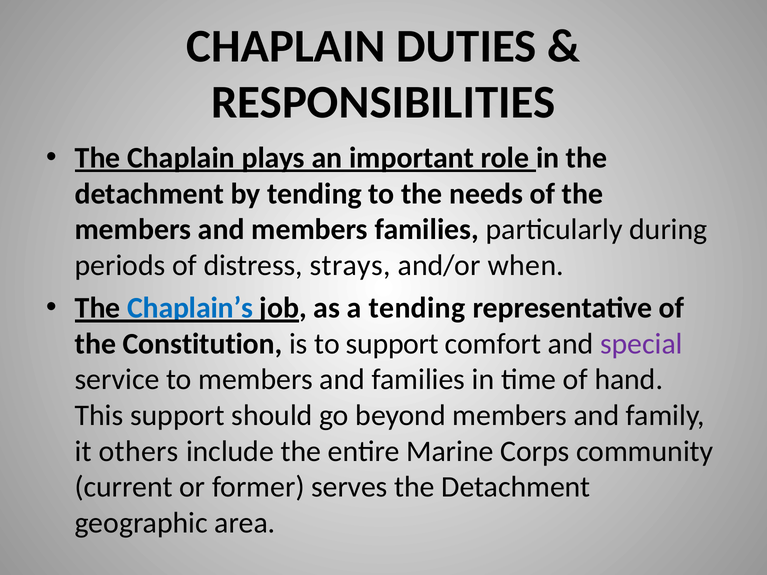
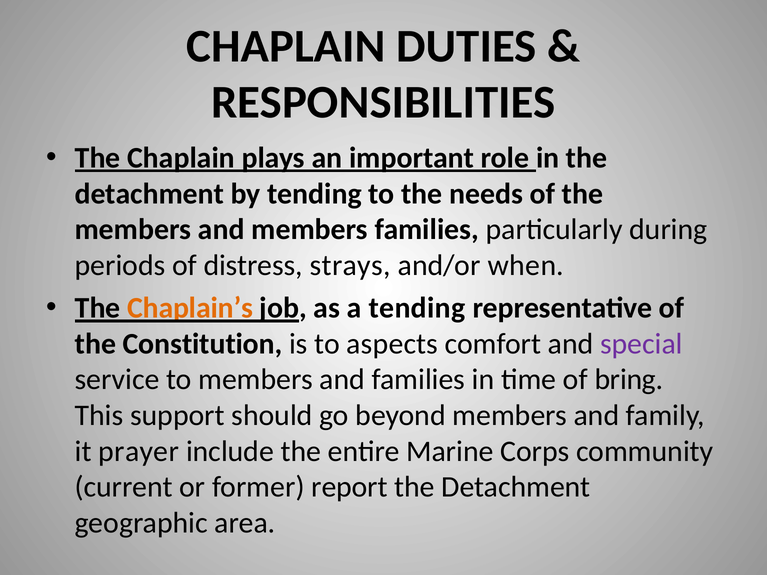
Chaplain’s colour: blue -> orange
to support: support -> aspects
hand: hand -> bring
others: others -> prayer
serves: serves -> report
